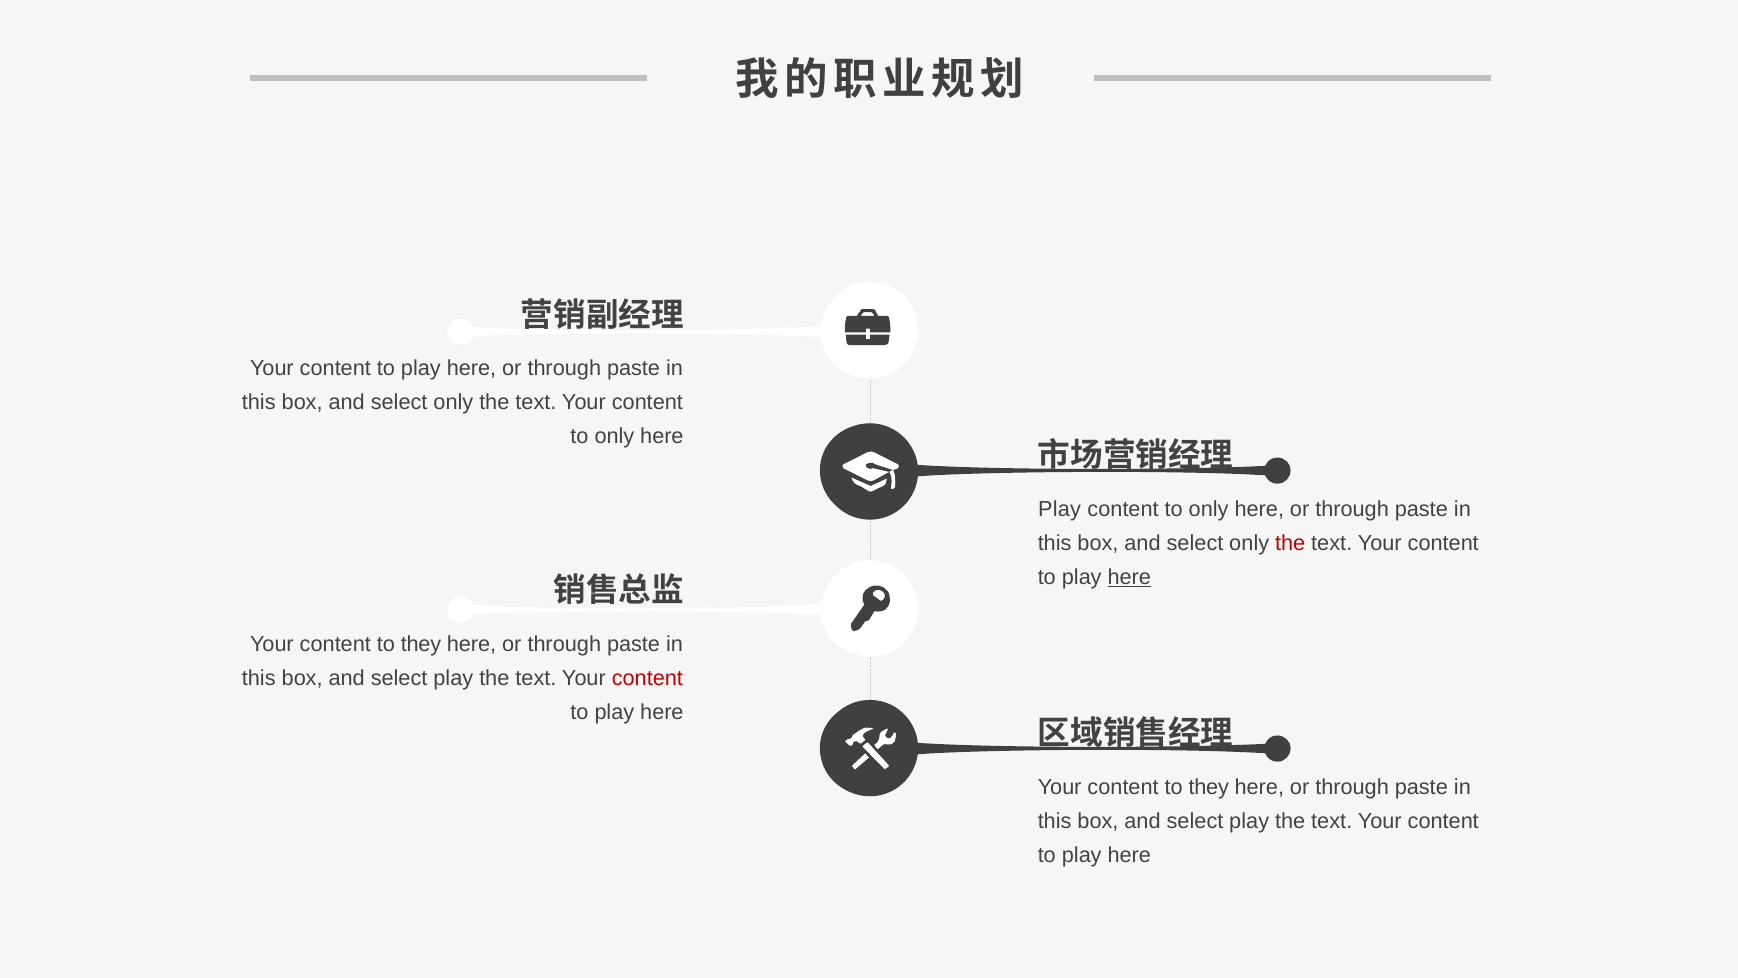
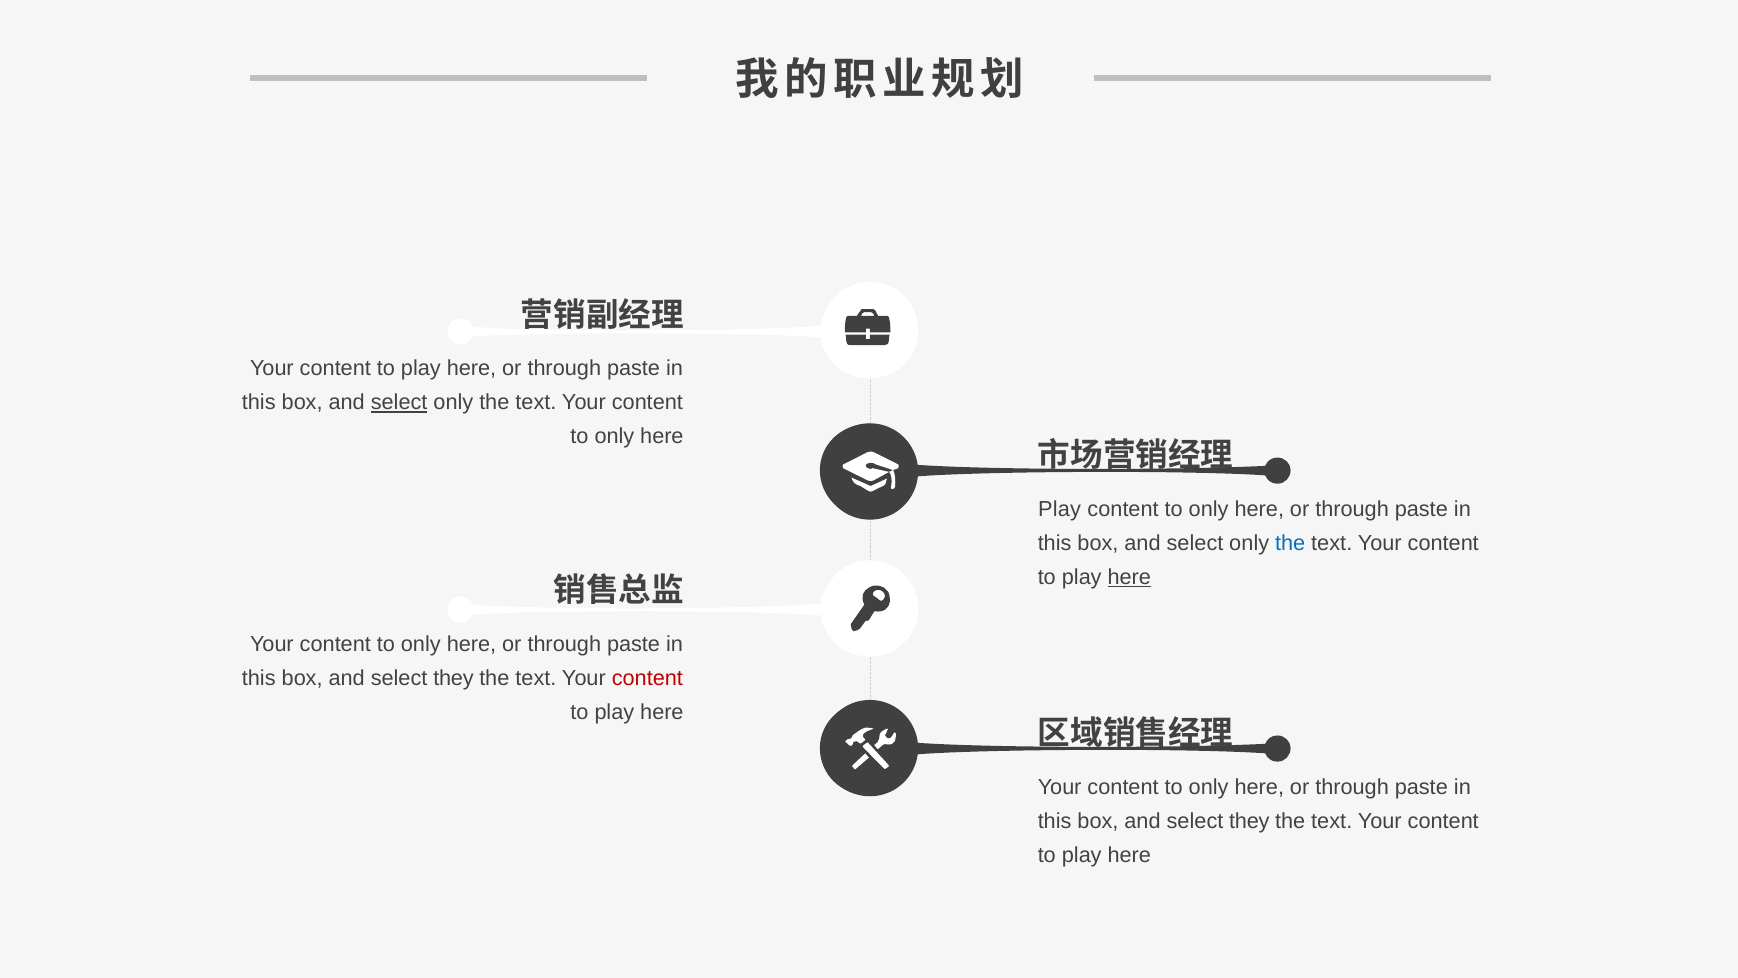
select at (399, 403) underline: none -> present
the at (1290, 543) colour: red -> blue
they at (421, 644): they -> only
play at (453, 678): play -> they
they at (1209, 787): they -> only
play at (1249, 821): play -> they
